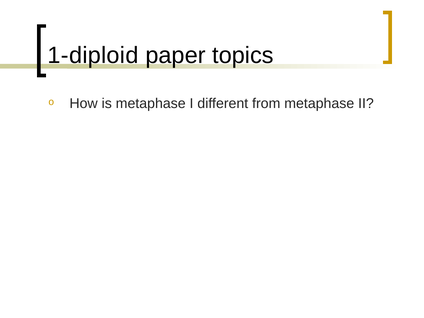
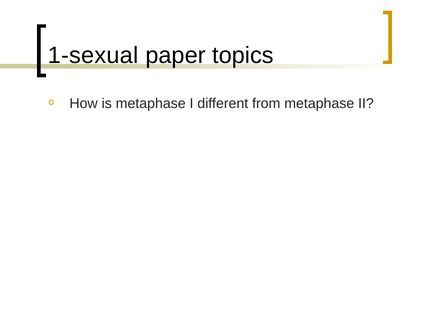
1-diploid: 1-diploid -> 1-sexual
